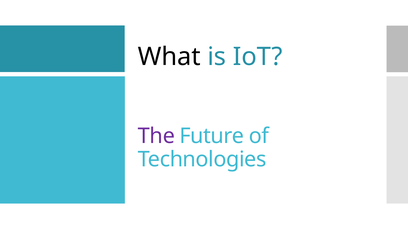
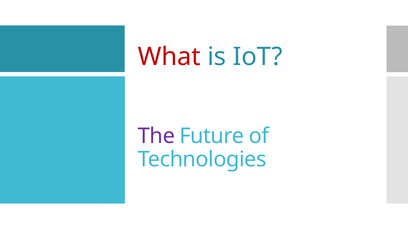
What colour: black -> red
